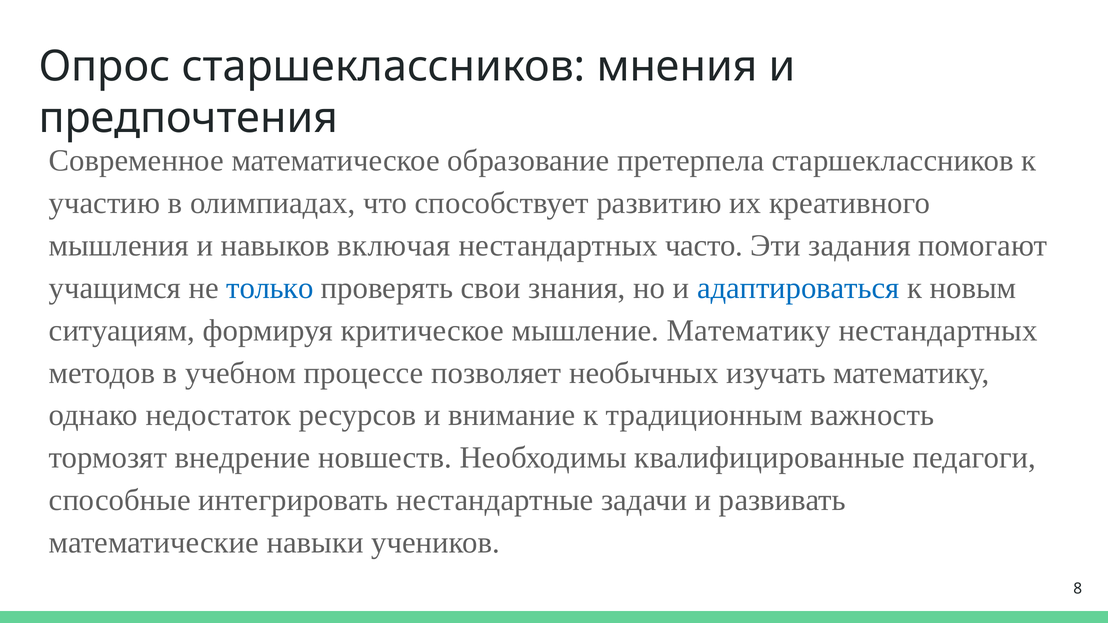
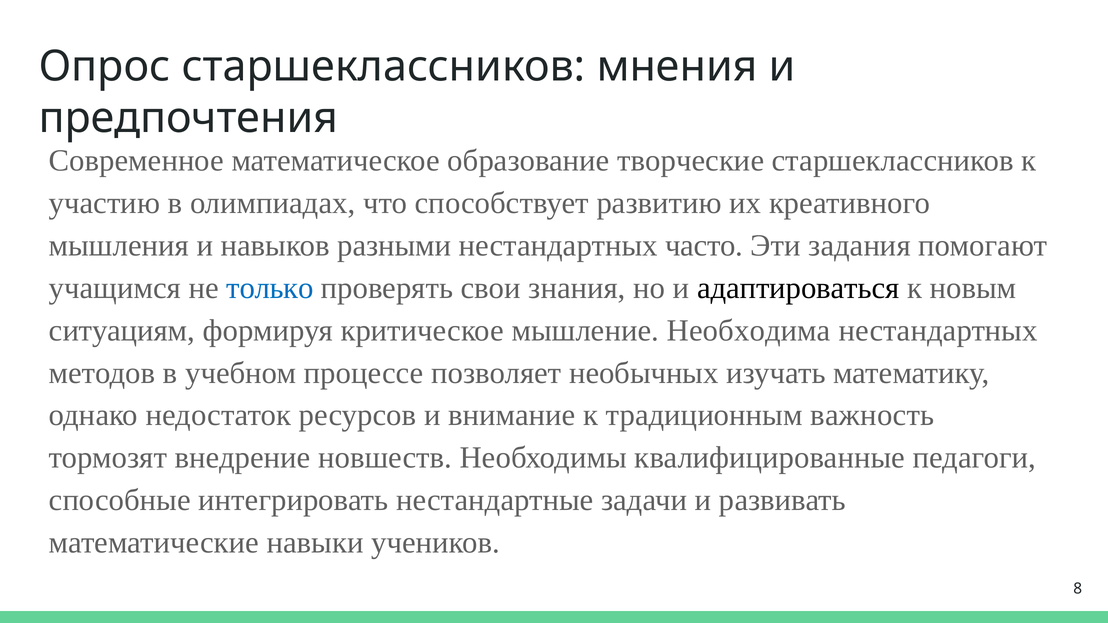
претерпела: претерпела -> творческие
включая: включая -> разными
адаптироваться colour: blue -> black
мышление Математику: Математику -> Необходима
